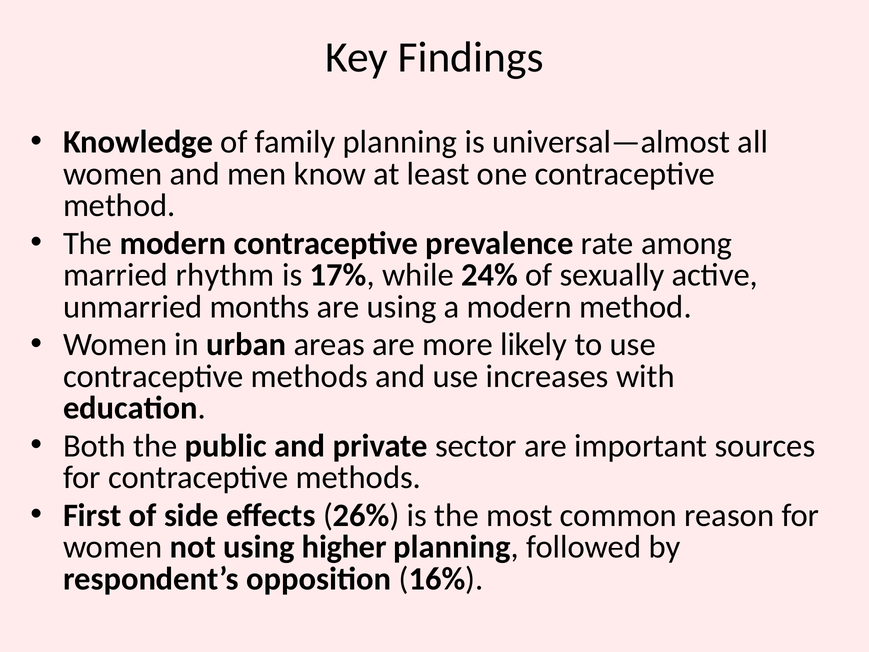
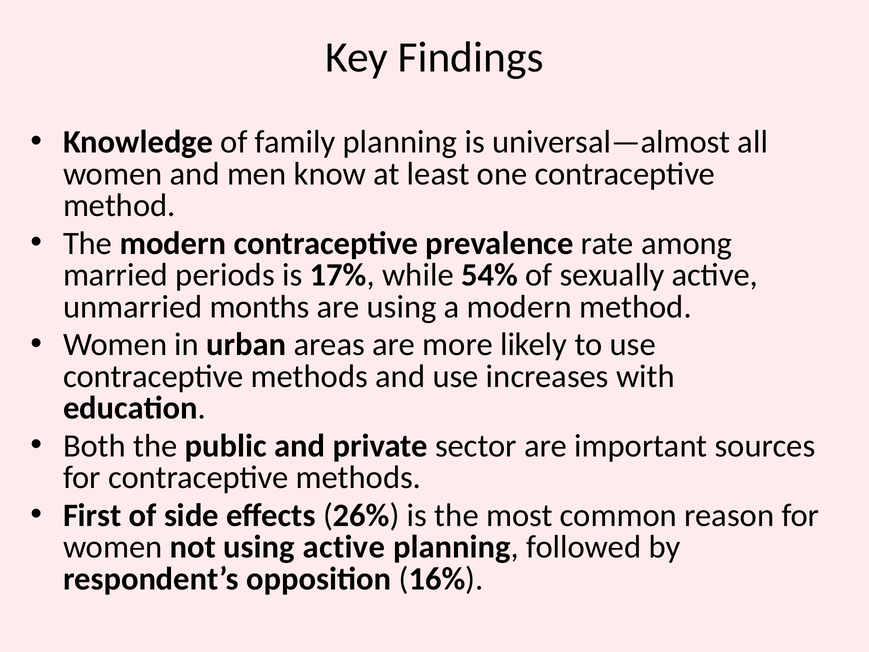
rhythm: rhythm -> periods
24%: 24% -> 54%
using higher: higher -> active
